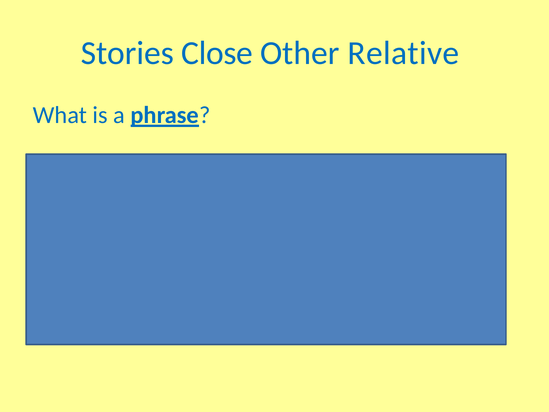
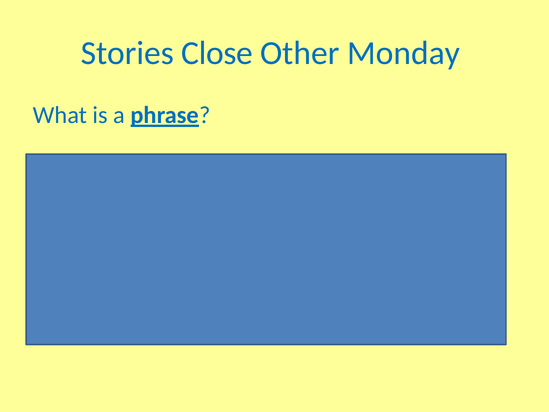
Relative: Relative -> Monday
